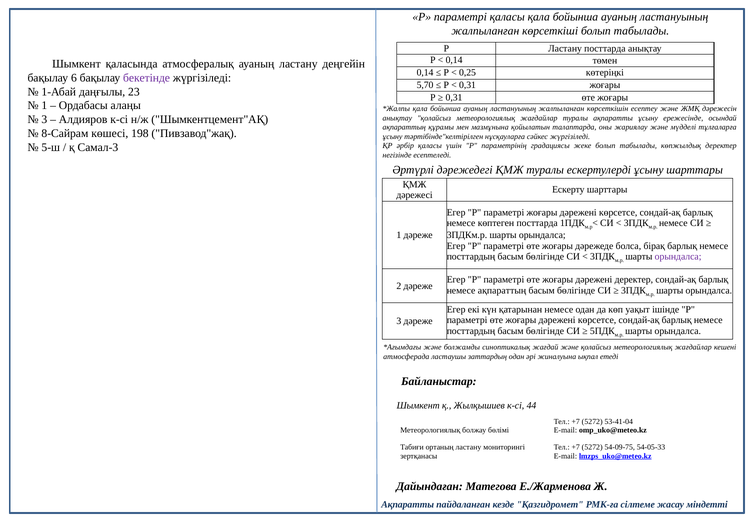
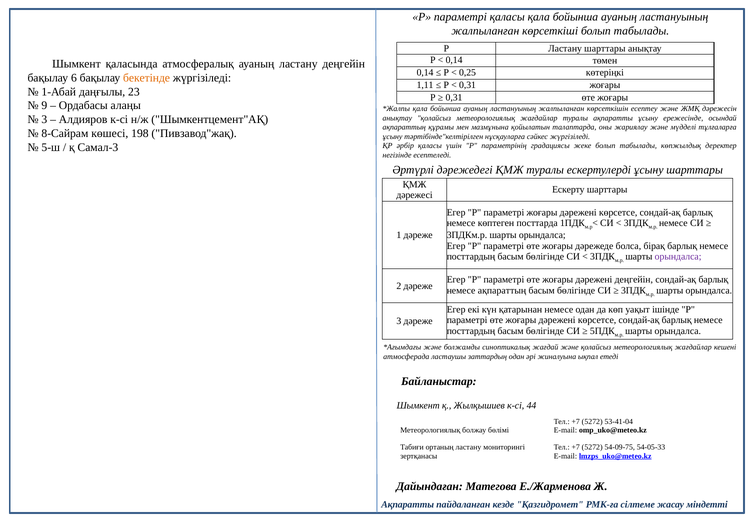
Ластану посттарда: посттарда -> шарттары
бекетінде colour: purple -> orange
5,70: 5,70 -> 1,11
1 at (44, 106): 1 -> 9
дәрежені деректер: деректер -> деңгейін
